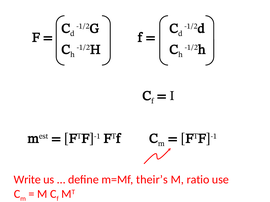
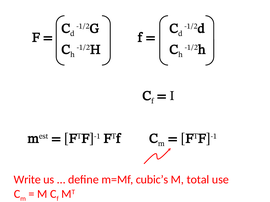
their’s: their’s -> cubic’s
ratio: ratio -> total
